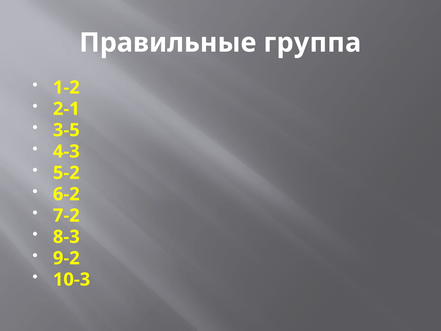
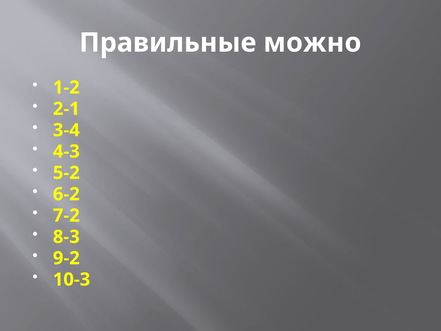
группа: группа -> можно
3-5: 3-5 -> 3-4
